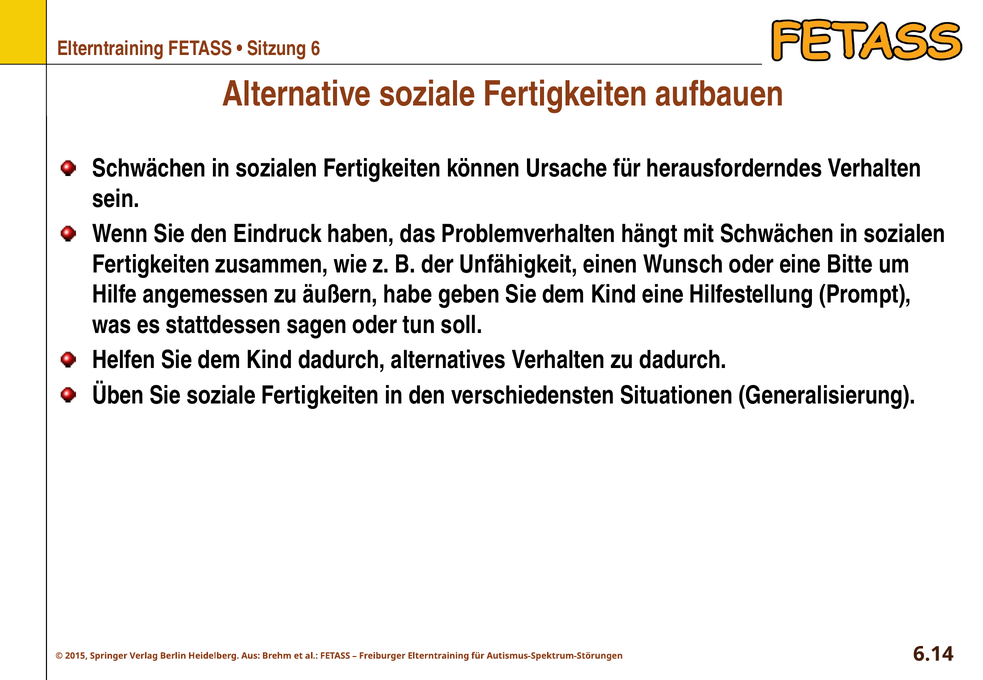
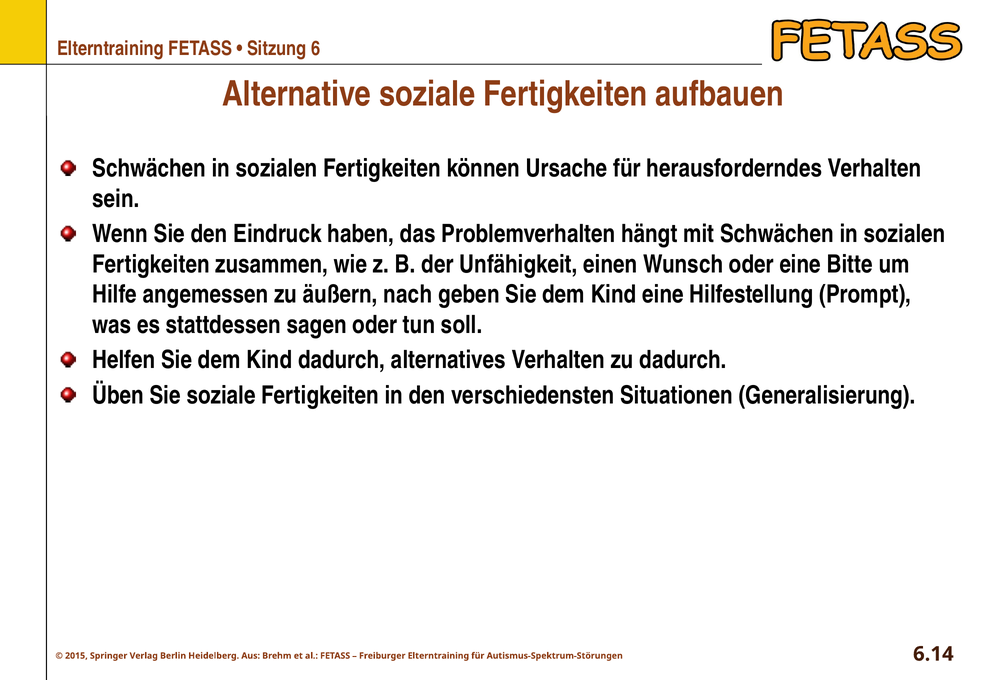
habe: habe -> nach
